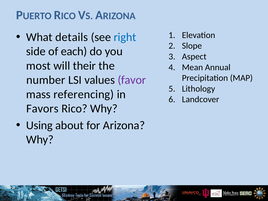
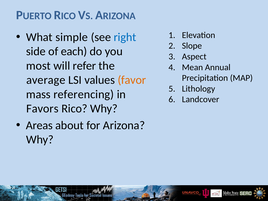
details: details -> simple
their: their -> refer
number: number -> average
favor colour: purple -> orange
Using: Using -> Areas
